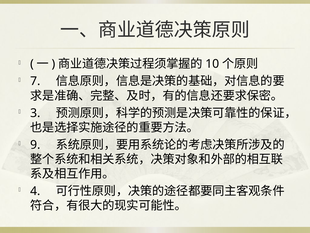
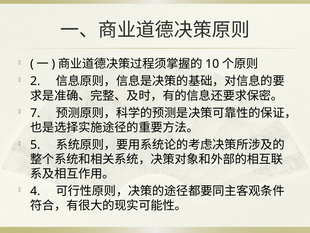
7: 7 -> 2
3: 3 -> 7
9: 9 -> 5
